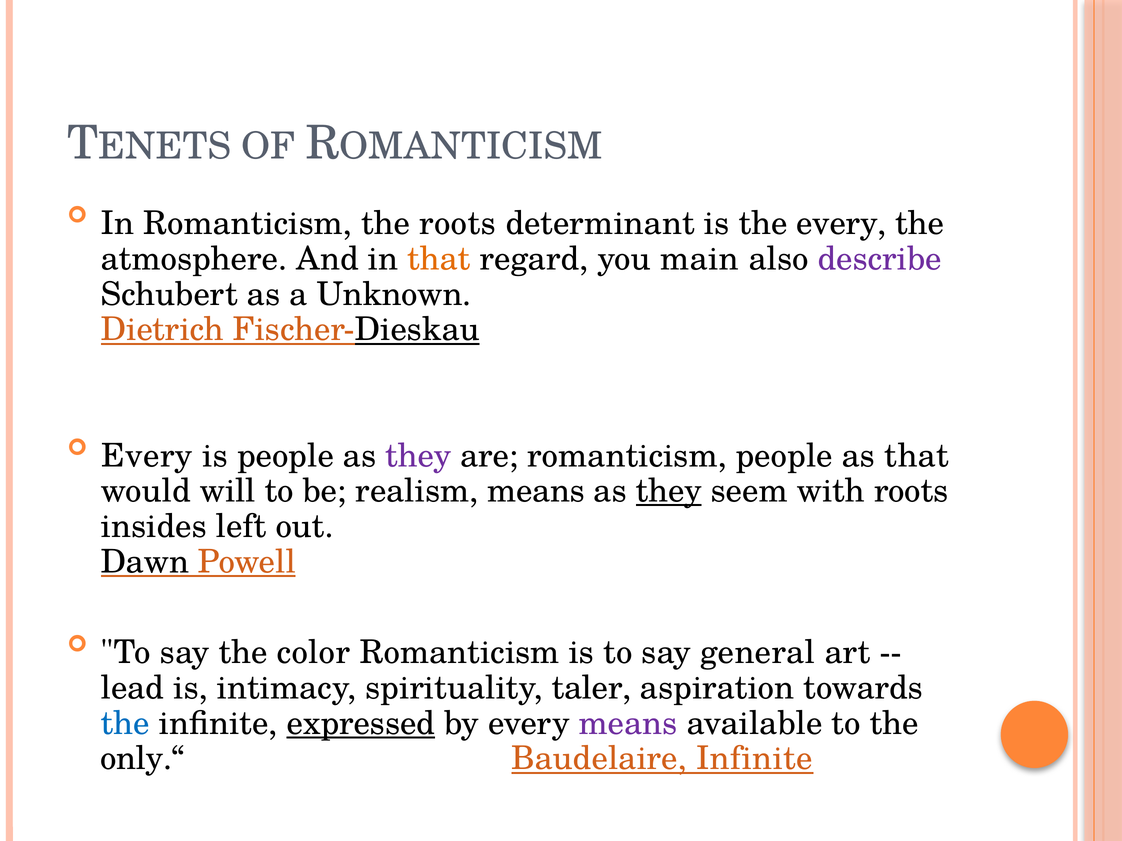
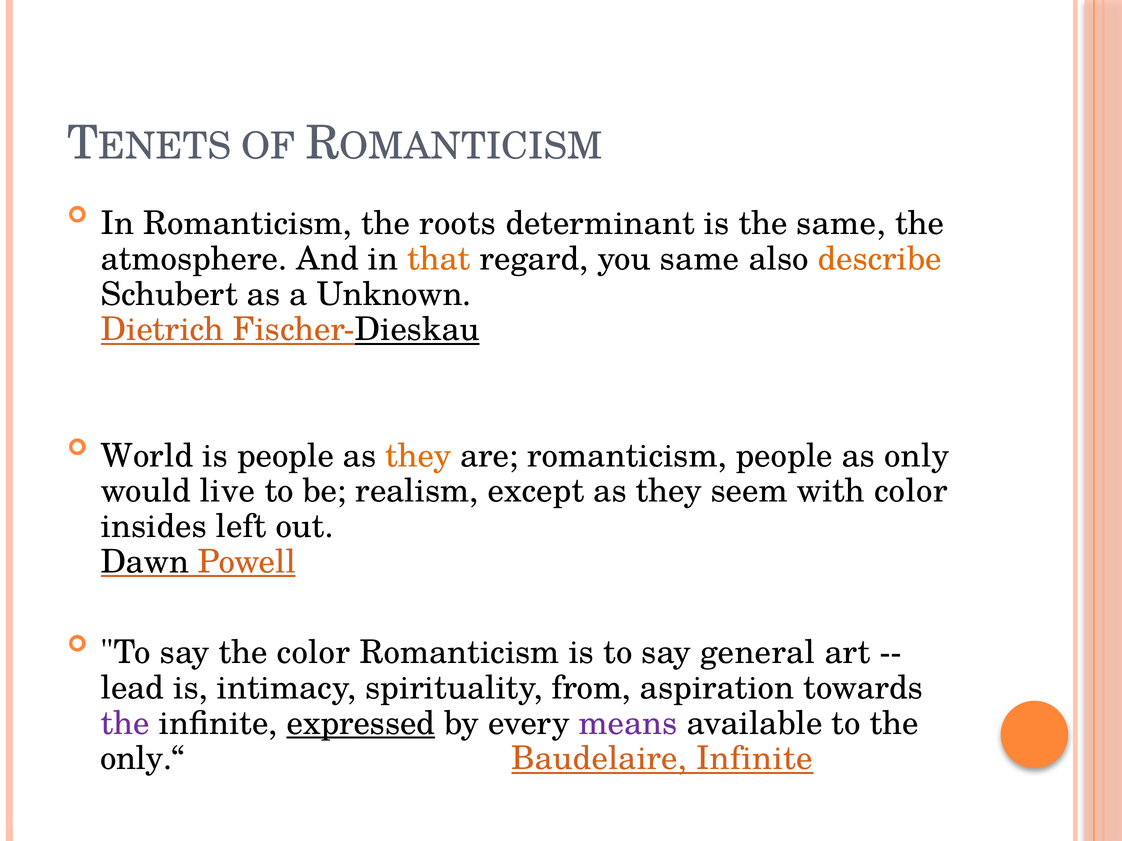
the every: every -> same
you main: main -> same
describe colour: purple -> orange
Every at (147, 456): Every -> World
they at (418, 456) colour: purple -> orange
as that: that -> only
will: will -> live
realism means: means -> except
they at (669, 491) underline: present -> none
with roots: roots -> color
taler: taler -> from
the at (125, 724) colour: blue -> purple
